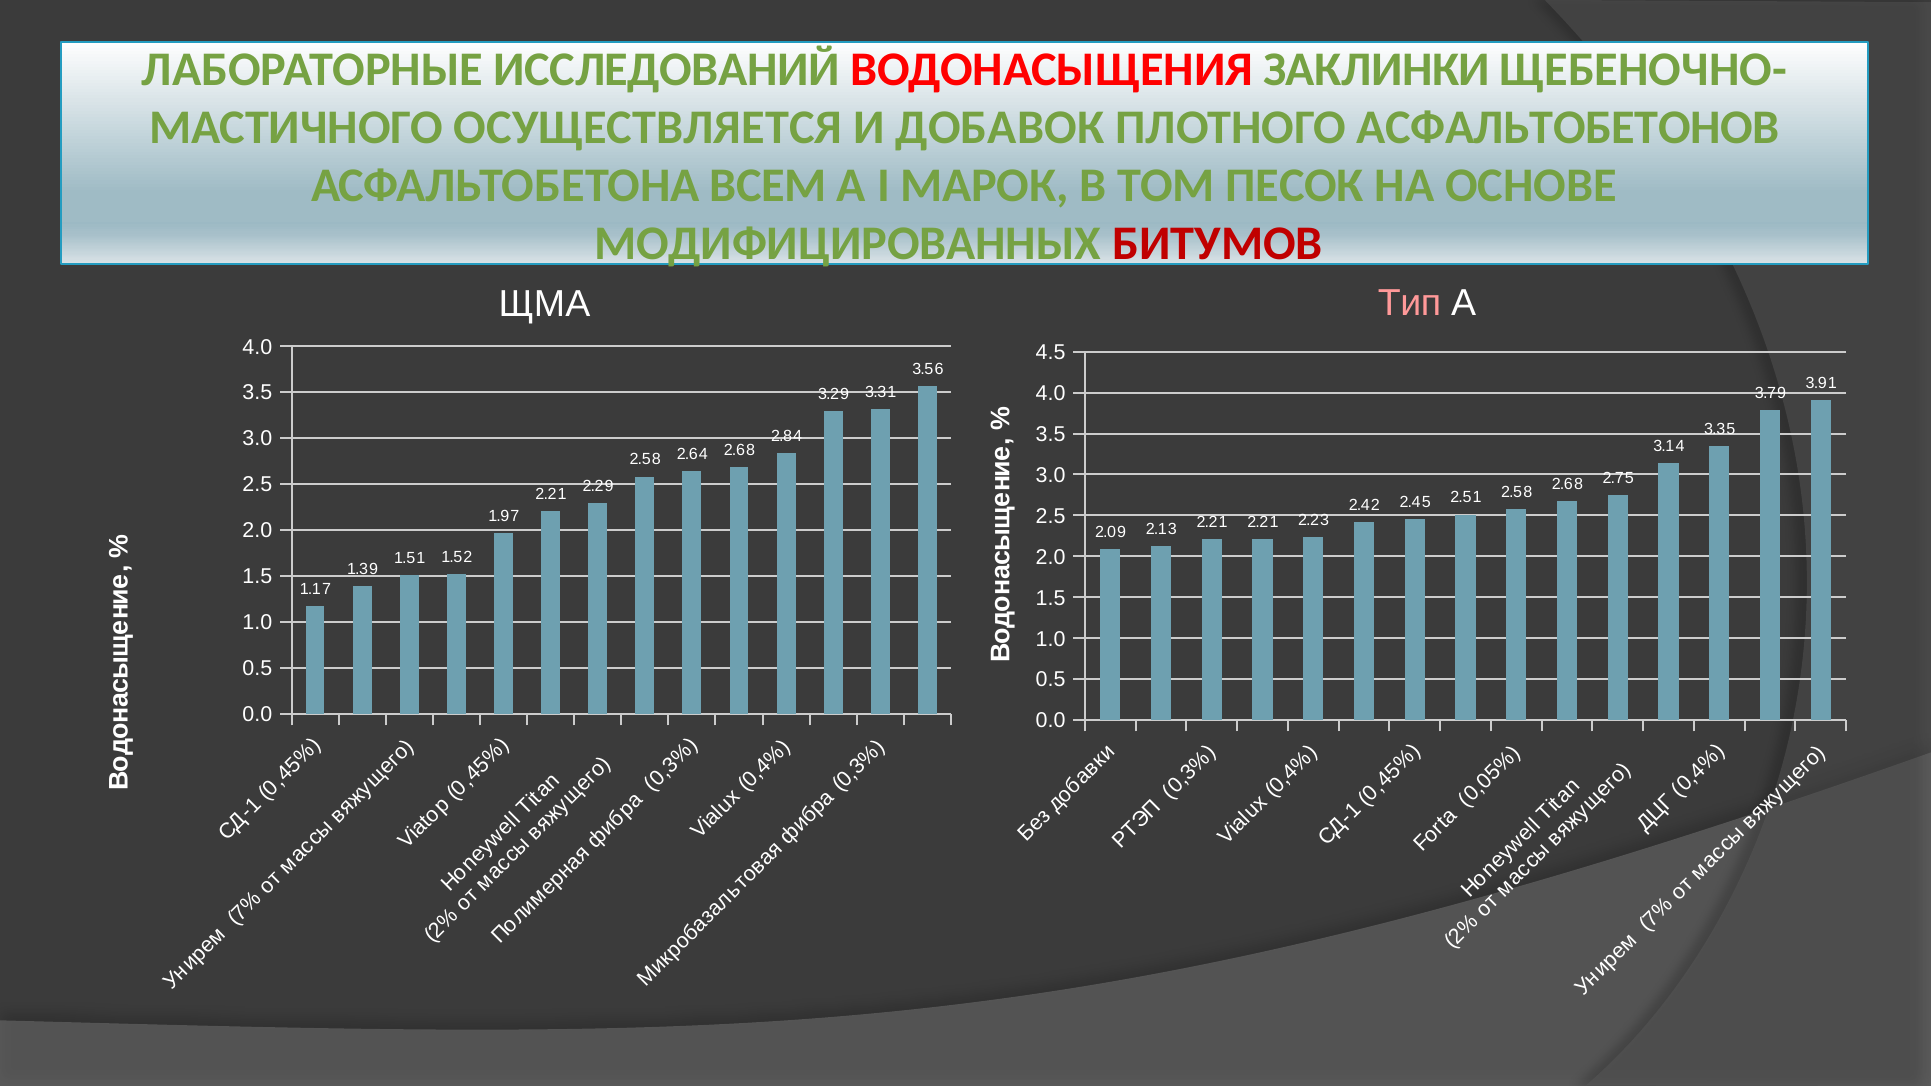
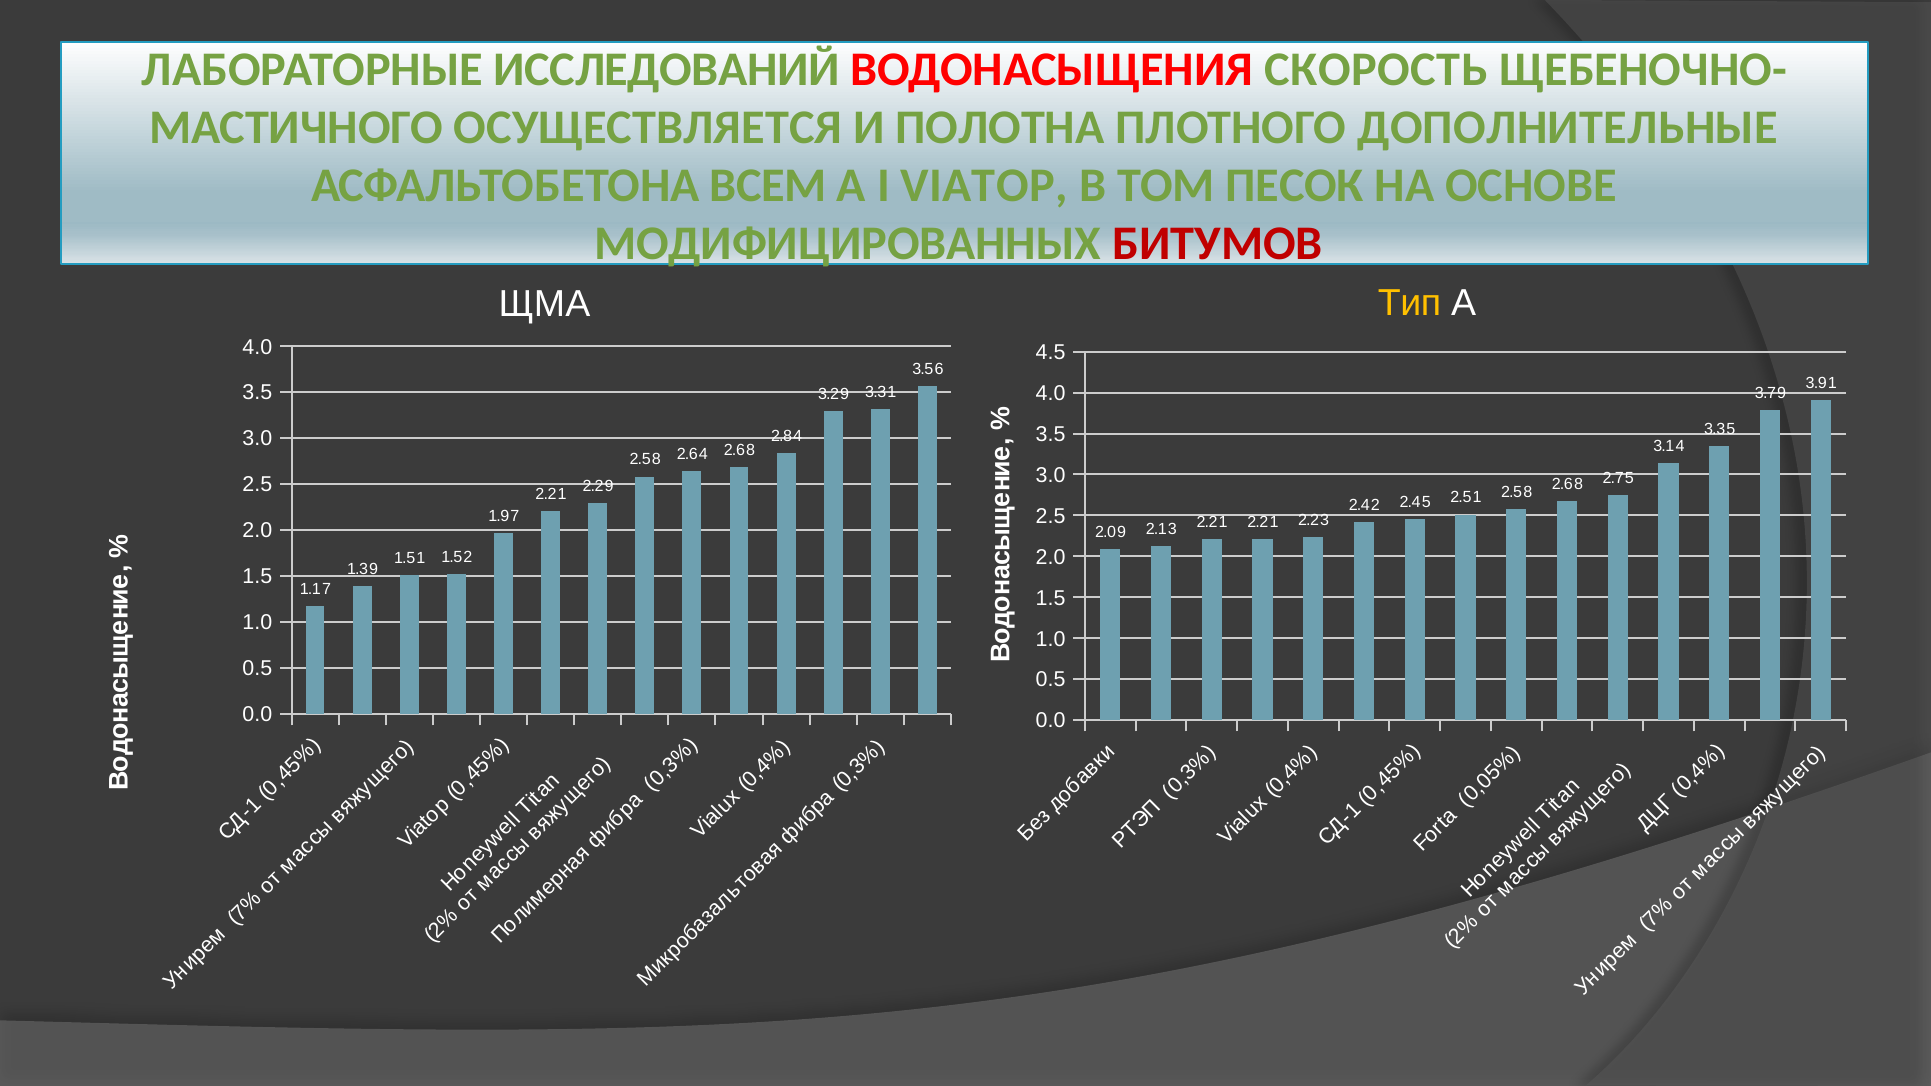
ЗАКЛИНКИ: ЗАКЛИНКИ -> СКОРОСТЬ
ДОБАВОК: ДОБАВОК -> ПОЛОТНА
АСФАЛЬТОБЕТОНОВ: АСФАЛЬТОБЕТОНОВ -> ДОПОЛНИТЕЛЬНЫЕ
МАРОК: МАРОК -> VIATOP
Тип colour: pink -> yellow
